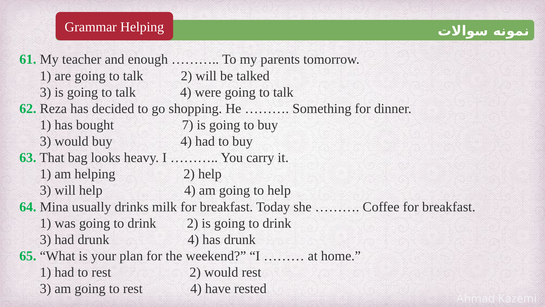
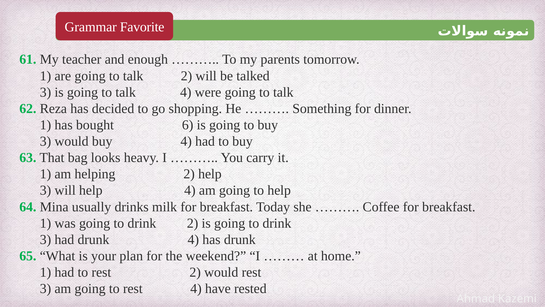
Grammar Helping: Helping -> Favorite
7: 7 -> 6
